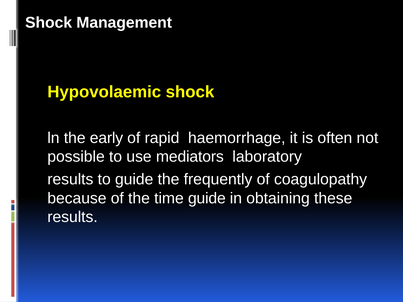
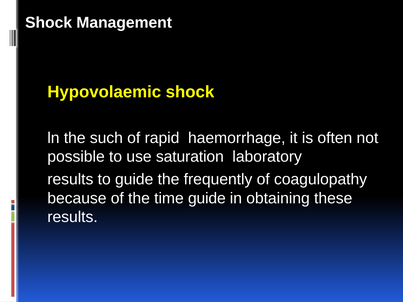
early: early -> such
mediators: mediators -> saturation
